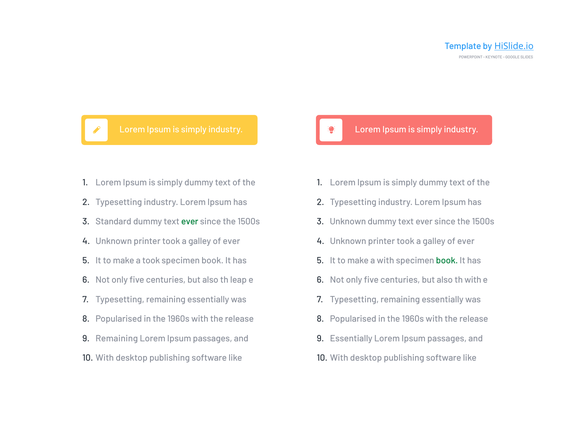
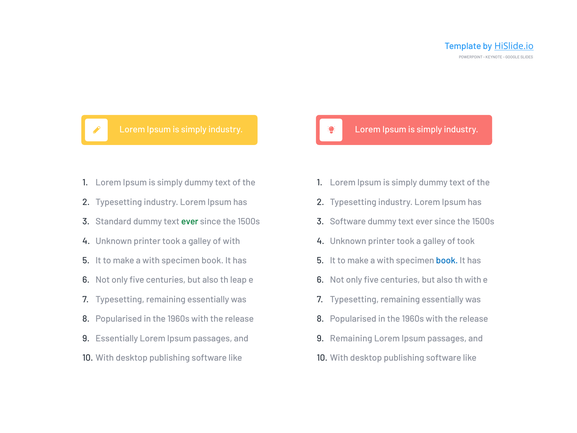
Unknown at (348, 221): Unknown -> Software
ever at (231, 241): ever -> with
ever at (466, 241): ever -> took
took at (151, 260): took -> with
book at (447, 260) colour: green -> blue
Remaining at (117, 338): Remaining -> Essentially
Essentially at (351, 338): Essentially -> Remaining
